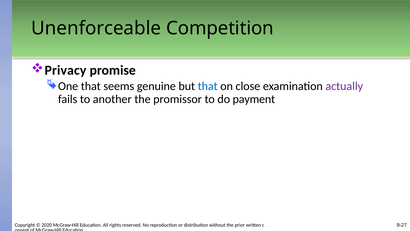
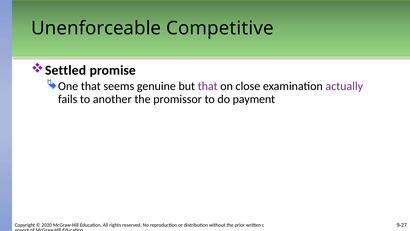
Competition: Competition -> Competitive
Privacy: Privacy -> Settled
that at (208, 86) colour: blue -> purple
